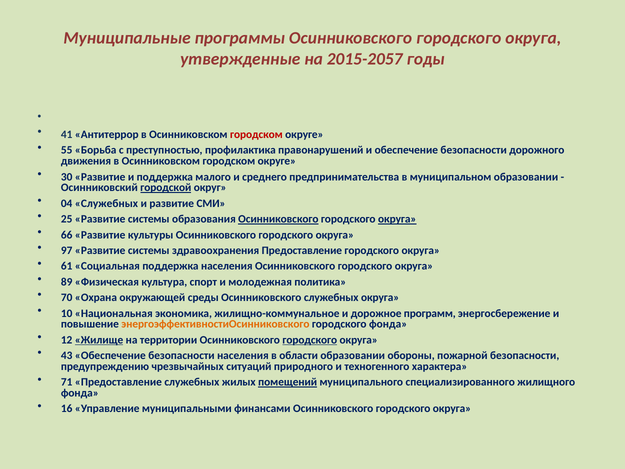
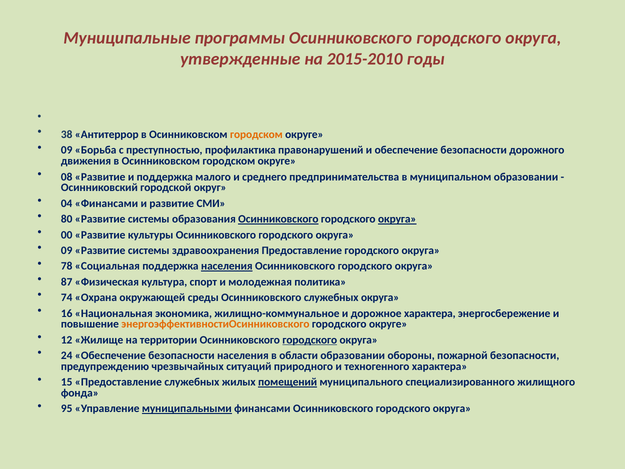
2015-2057: 2015-2057 -> 2015-2010
41: 41 -> 38
городском at (256, 134) colour: red -> orange
55 at (67, 150): 55 -> 09
30: 30 -> 08
городской underline: present -> none
04 Служебных: Служебных -> Финансами
25: 25 -> 80
66: 66 -> 00
97 at (67, 250): 97 -> 09
61: 61 -> 78
населения at (227, 266) underline: none -> present
89: 89 -> 87
70: 70 -> 74
10: 10 -> 16
дорожное программ: программ -> характера
городского фонда: фонда -> округе
Жилище underline: present -> none
43: 43 -> 24
71: 71 -> 15
16: 16 -> 95
муниципальными underline: none -> present
